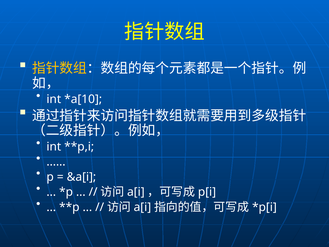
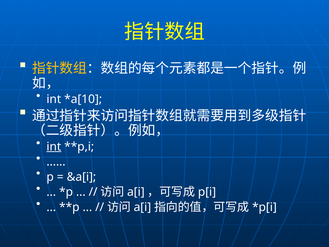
int at (54, 146) underline: none -> present
